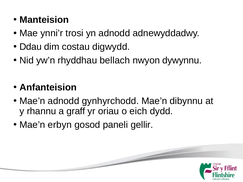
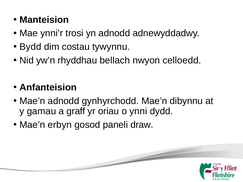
Ddau: Ddau -> Bydd
digwydd: digwydd -> tywynnu
dywynnu: dywynnu -> celloedd
rhannu: rhannu -> gamau
eich: eich -> ynni
gellir: gellir -> draw
